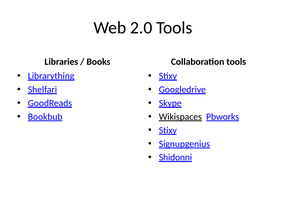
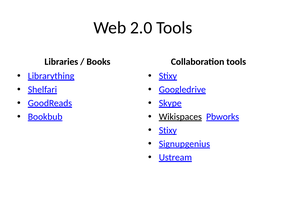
Shidonni: Shidonni -> Ustream
